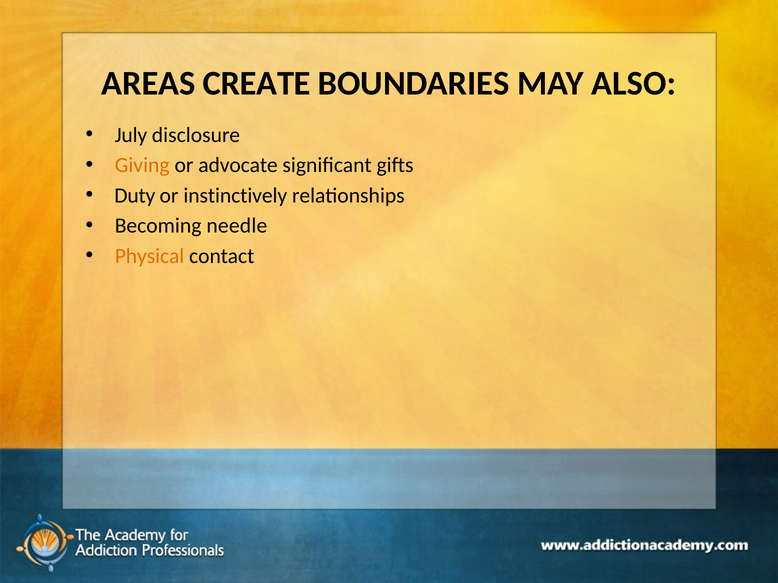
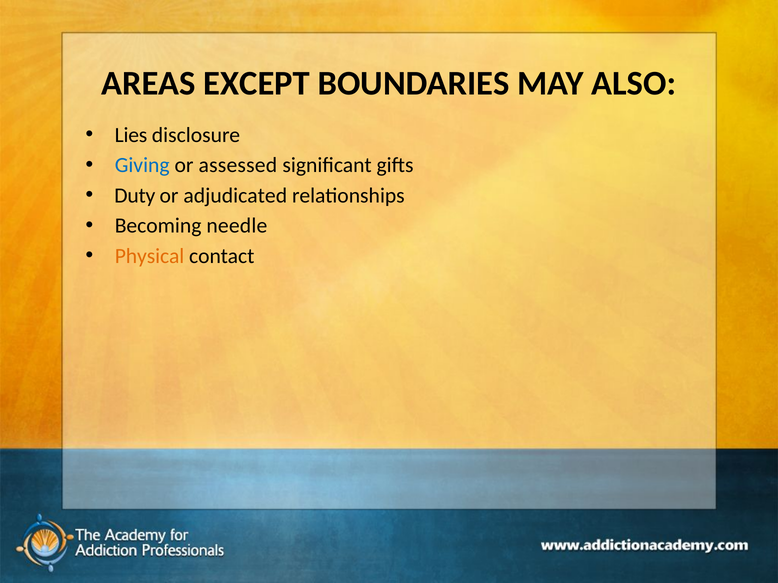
CREATE: CREATE -> EXCEPT
July: July -> Lies
Giving colour: orange -> blue
advocate: advocate -> assessed
instinctively: instinctively -> adjudicated
